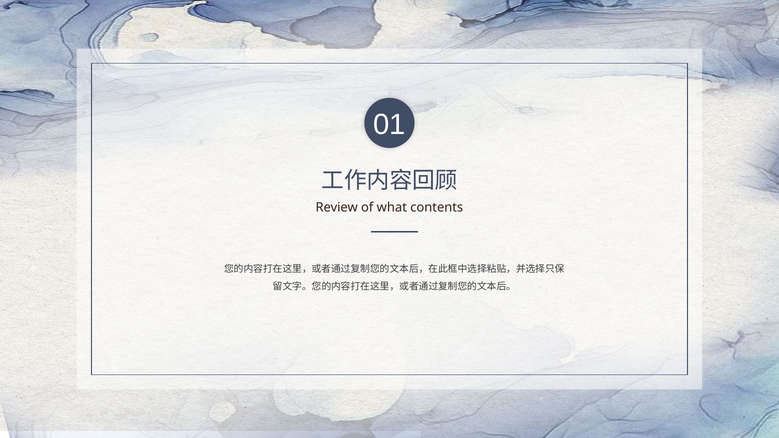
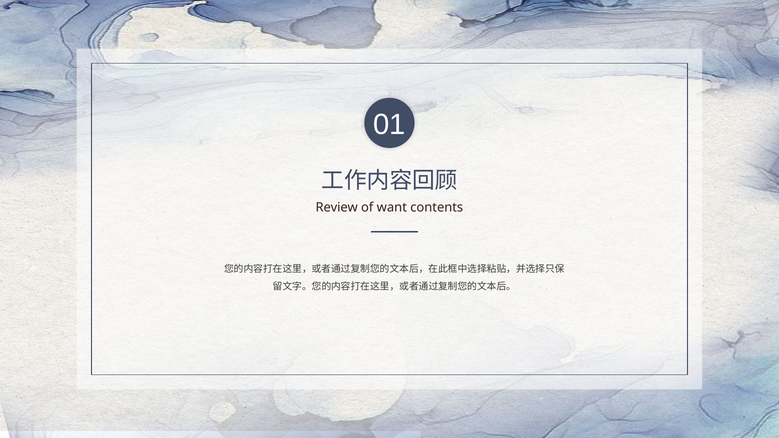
what: what -> want
